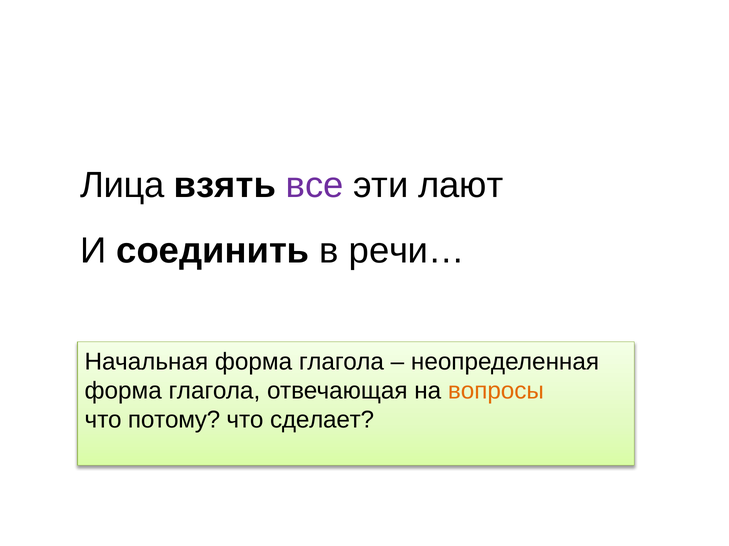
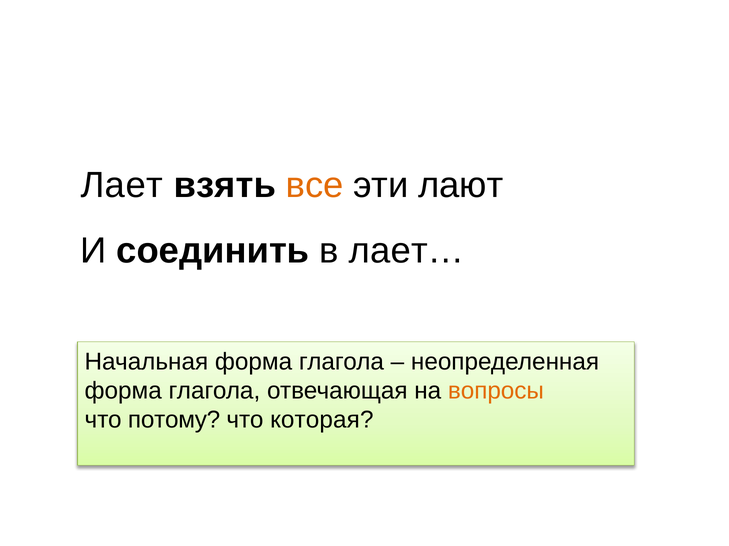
Лица: Лица -> Лает
все colour: purple -> orange
речи…: речи… -> лает…
сделает: сделает -> которая
